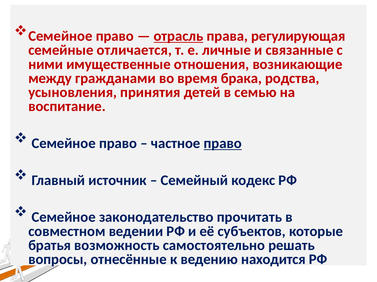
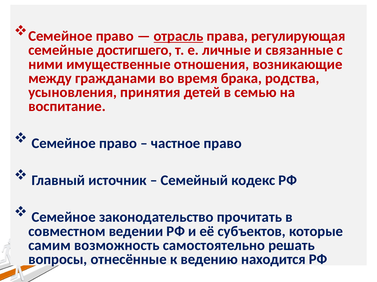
отличается: отличается -> достигшего
право at (223, 144) underline: present -> none
братья: братья -> самим
